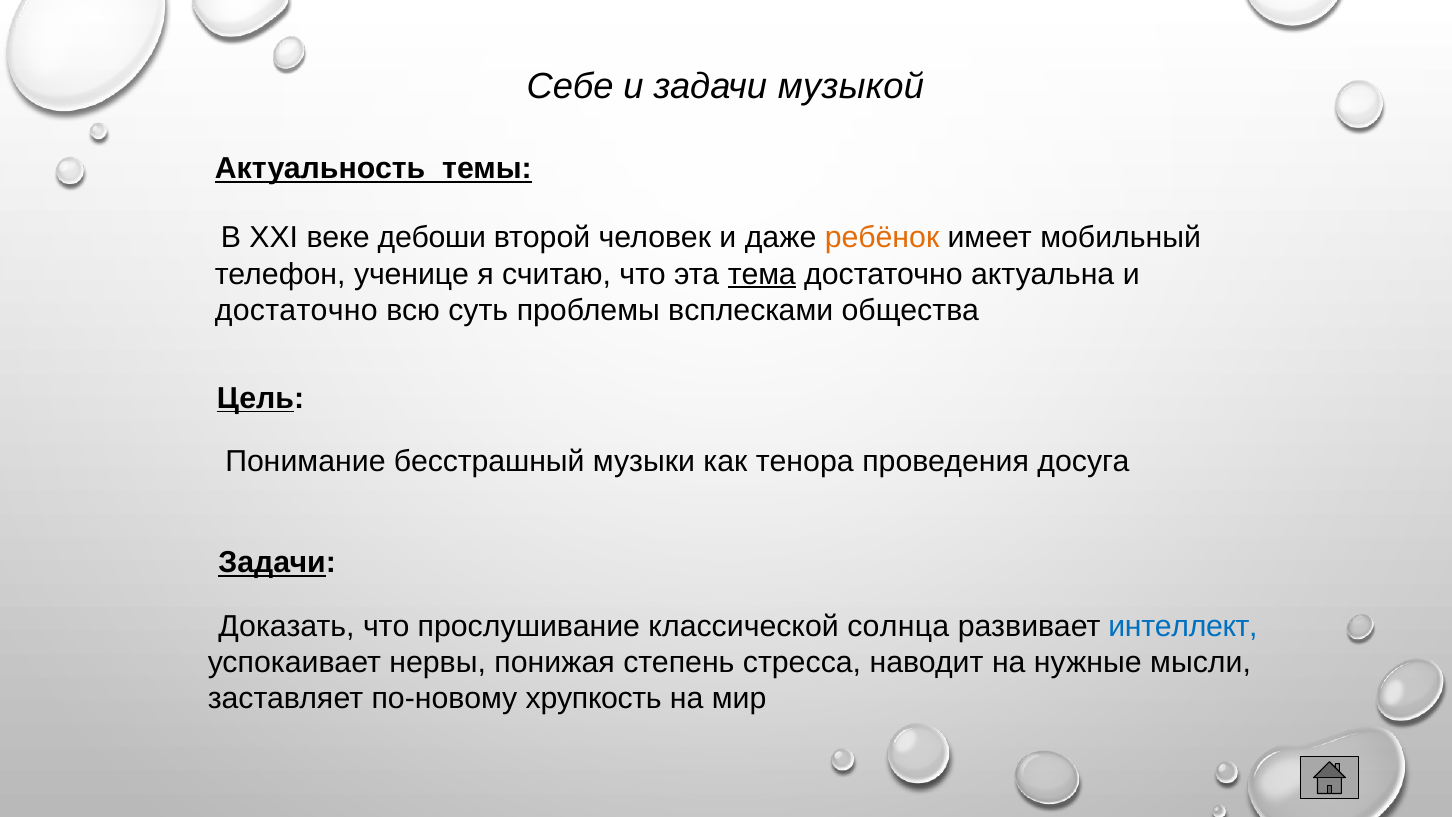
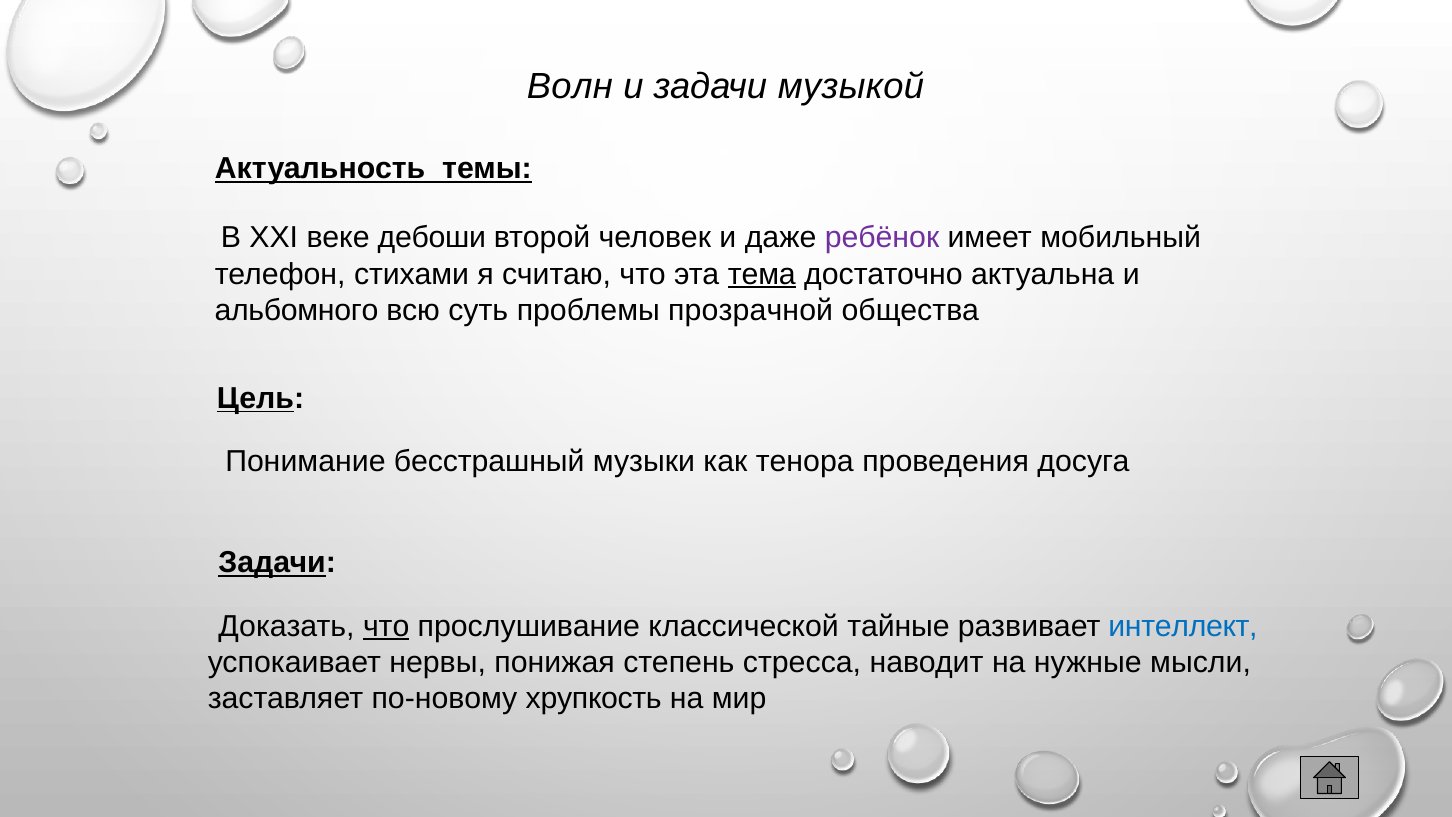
Себе: Себе -> Волн
ребёнок colour: orange -> purple
ученице: ученице -> стихами
достаточно at (296, 310): достаточно -> альбомного
всплесками: всплесками -> прозрачной
что at (386, 626) underline: none -> present
солнца: солнца -> тайные
